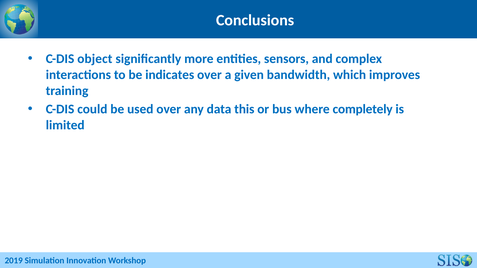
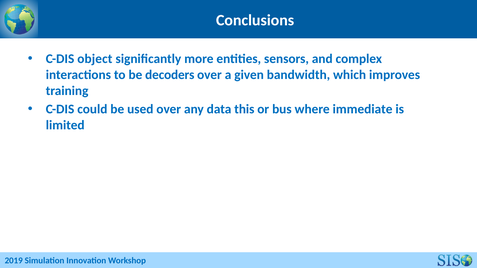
indicates: indicates -> decoders
completely: completely -> immediate
